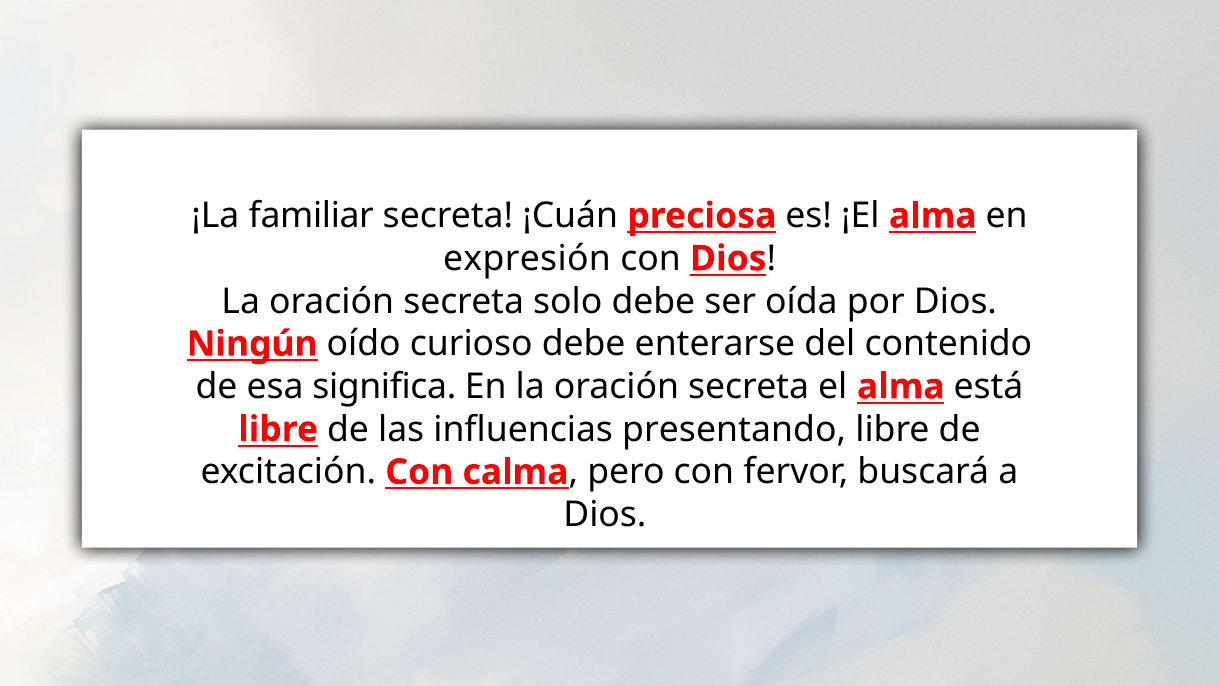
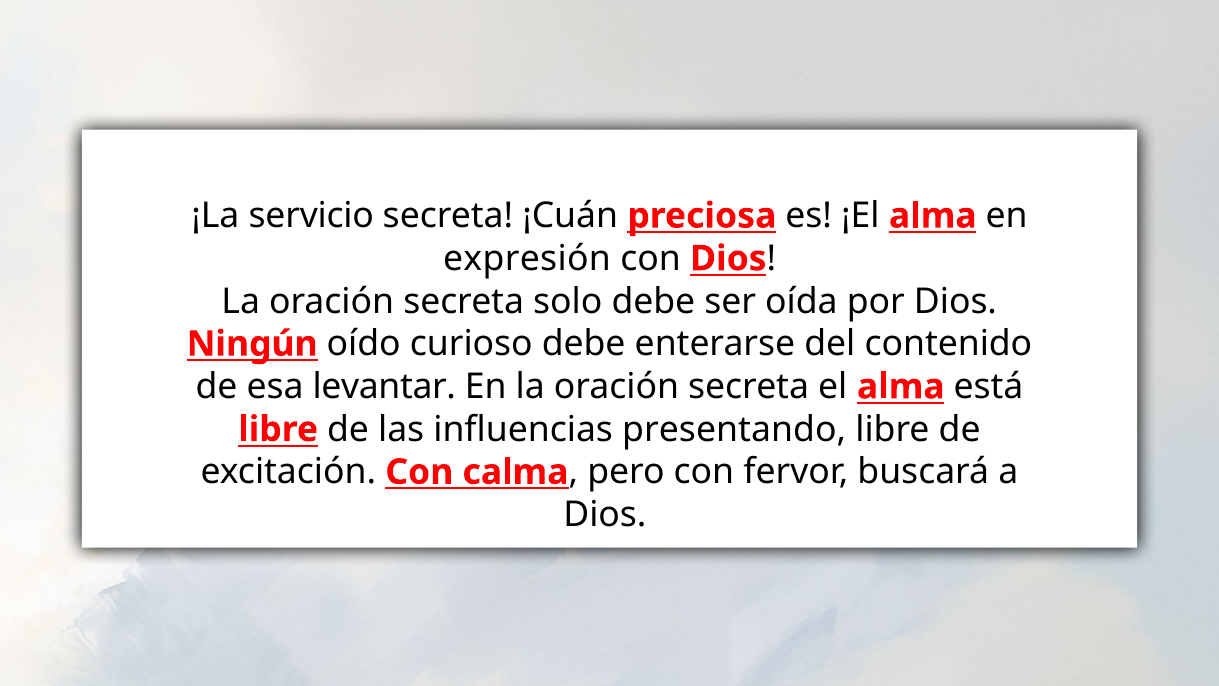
familiar: familiar -> servicio
significa: significa -> levantar
